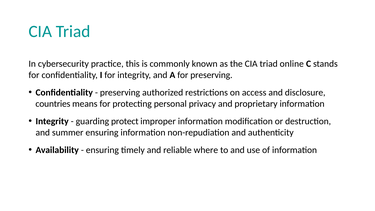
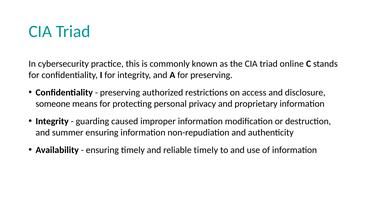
countries: countries -> someone
protect: protect -> caused
reliable where: where -> timely
